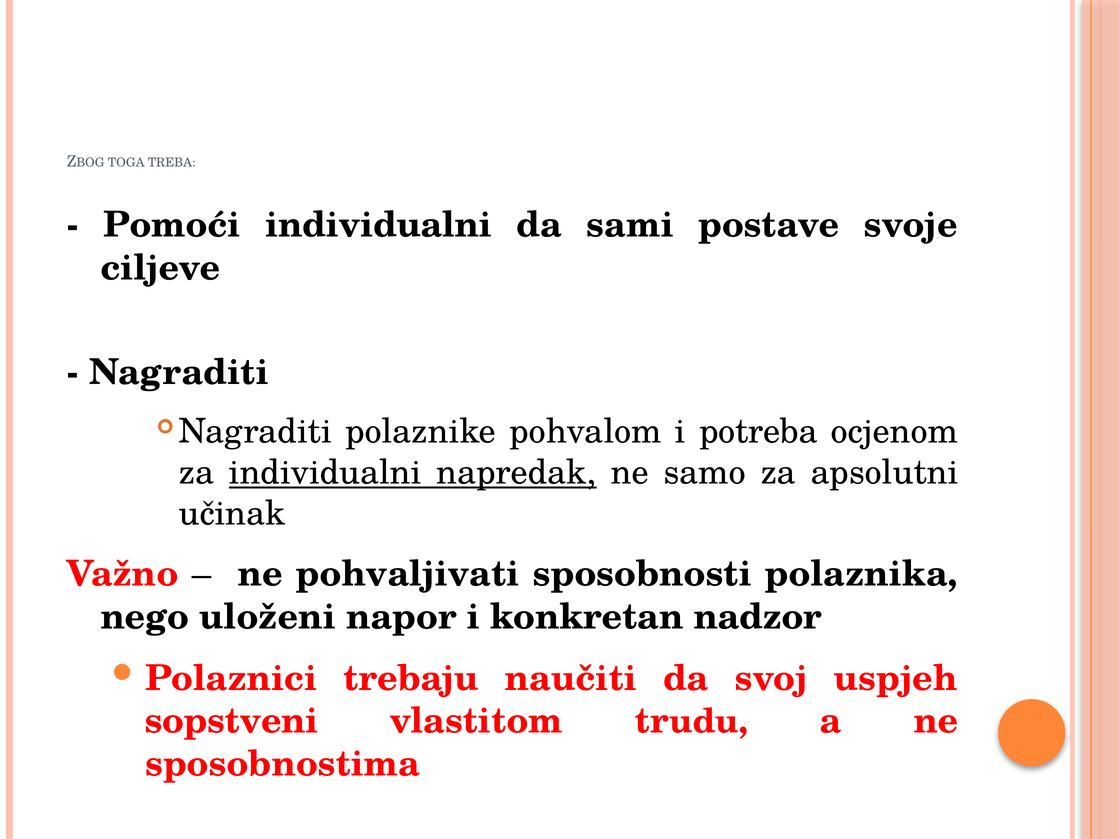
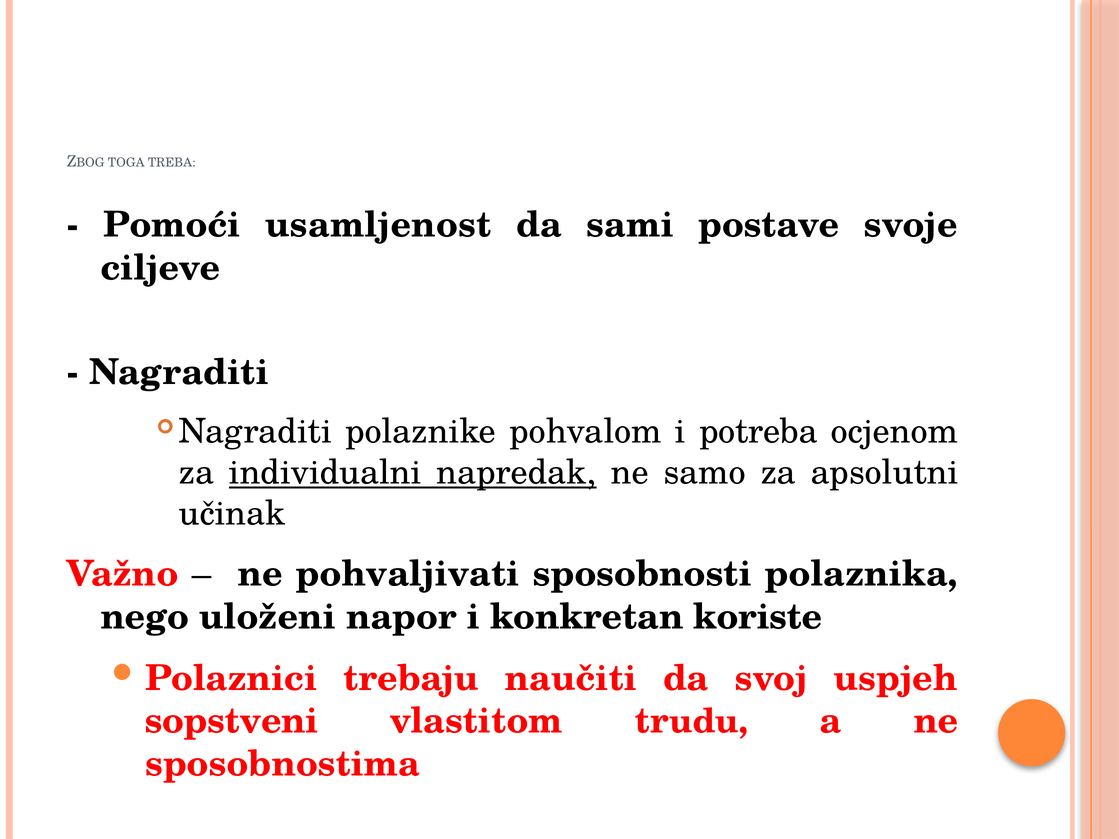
Pomoći individualni: individualni -> usamljenost
nadzor: nadzor -> koriste
